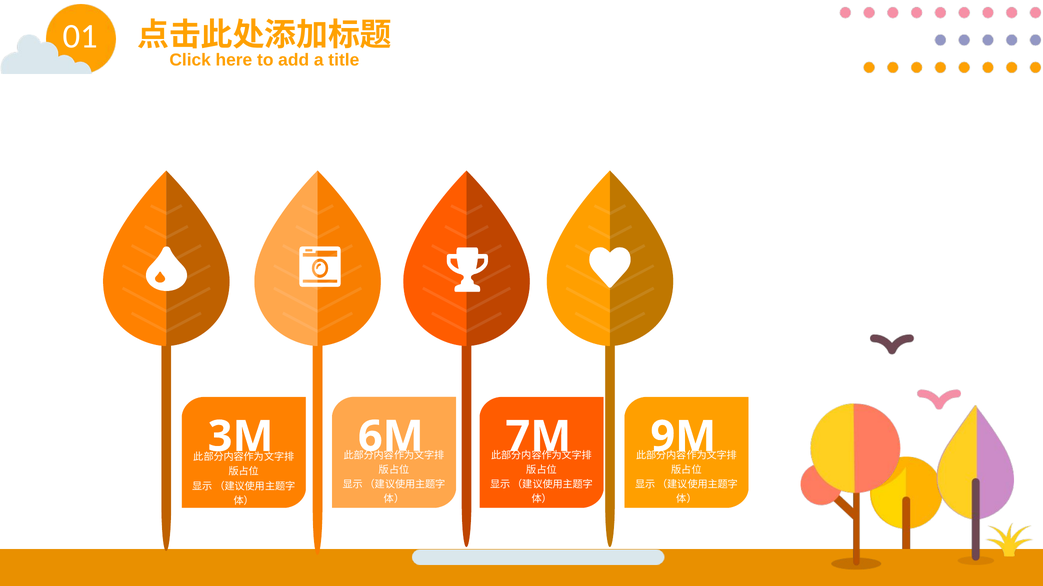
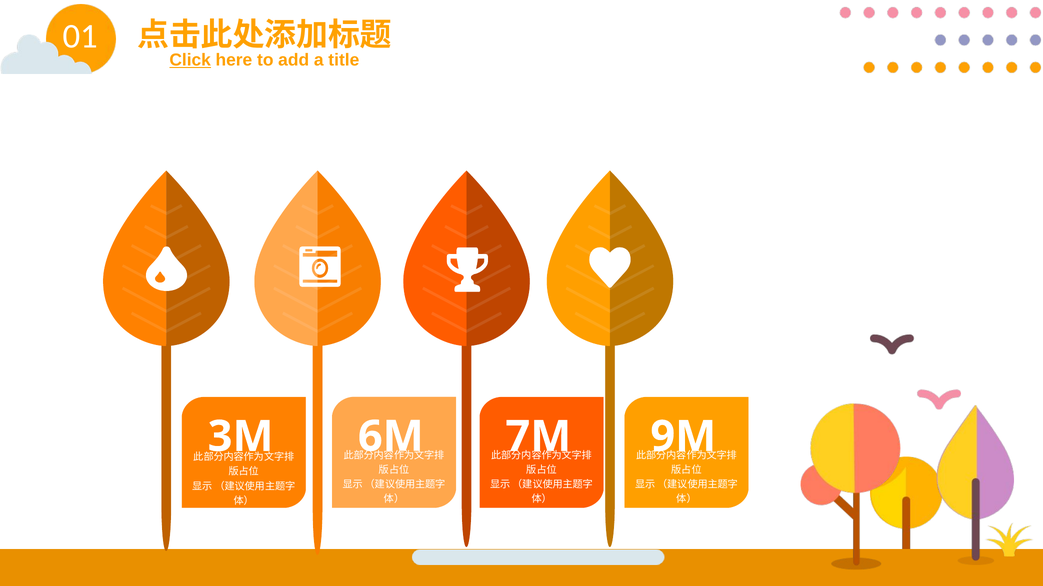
Click underline: none -> present
